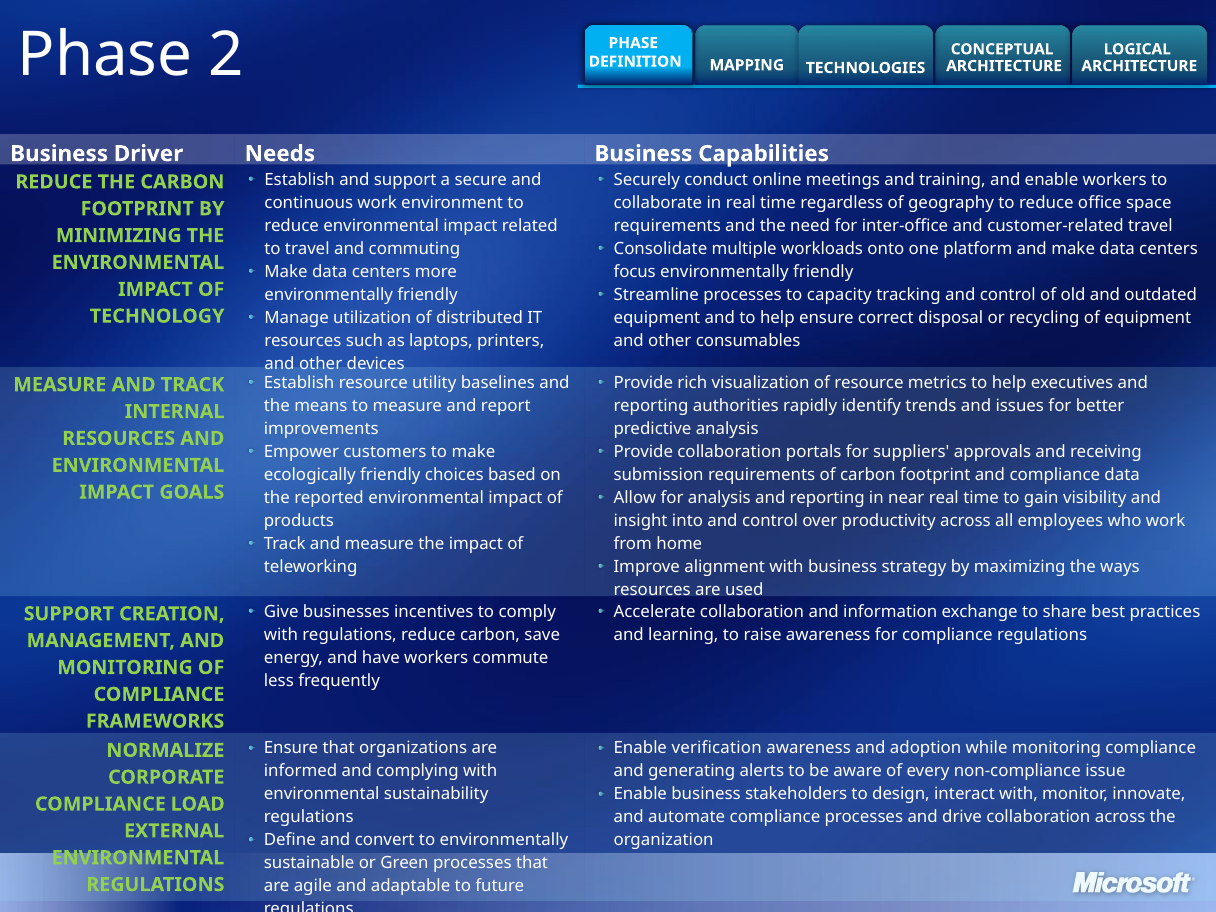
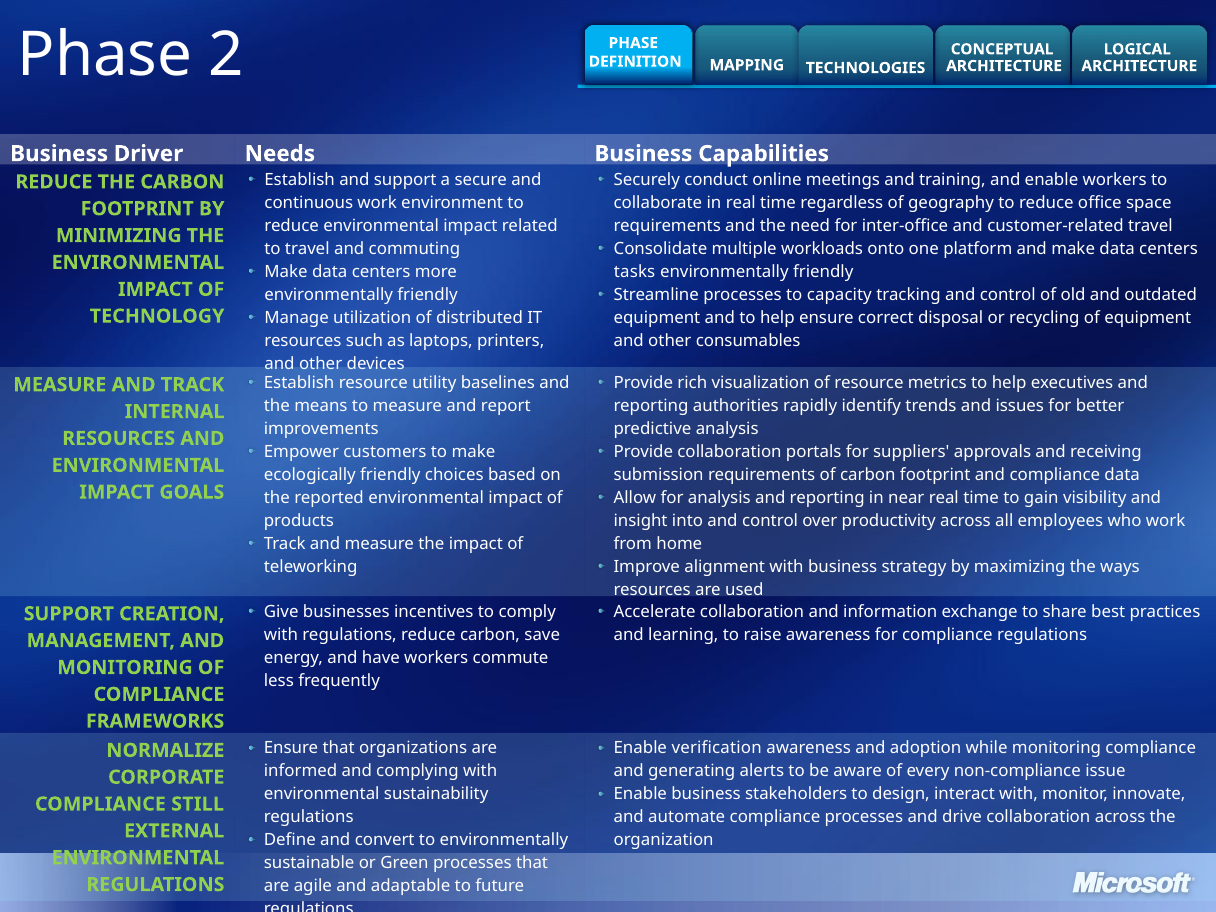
focus: focus -> tasks
LOAD: LOAD -> STILL
